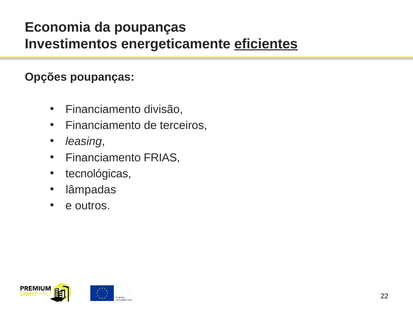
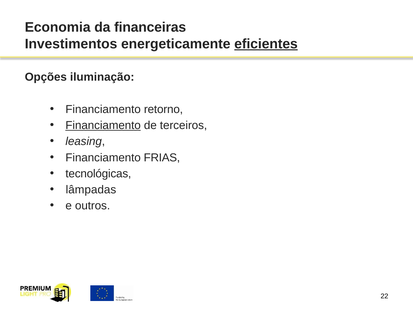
da poupanças: poupanças -> financeiras
Opções poupanças: poupanças -> iluminação
divisão: divisão -> retorno
Financiamento at (103, 125) underline: none -> present
